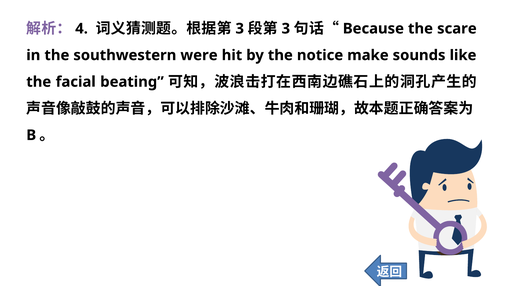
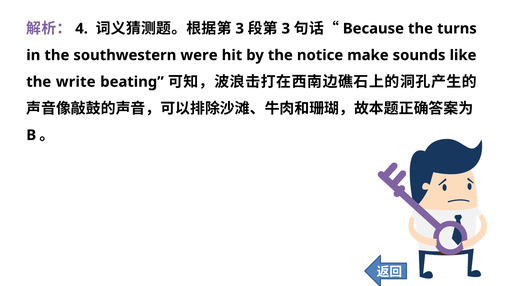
scare: scare -> turns
facial: facial -> write
